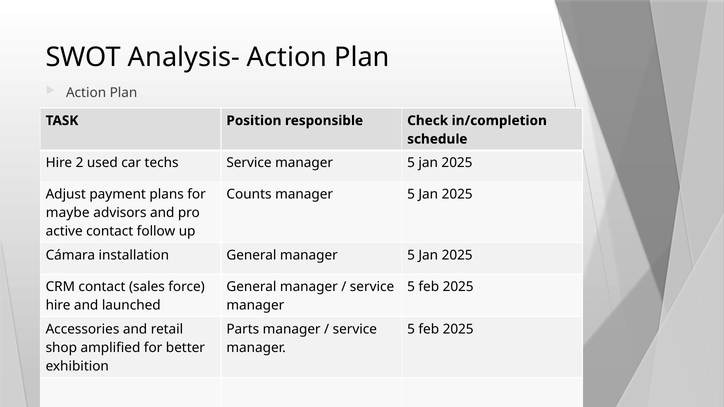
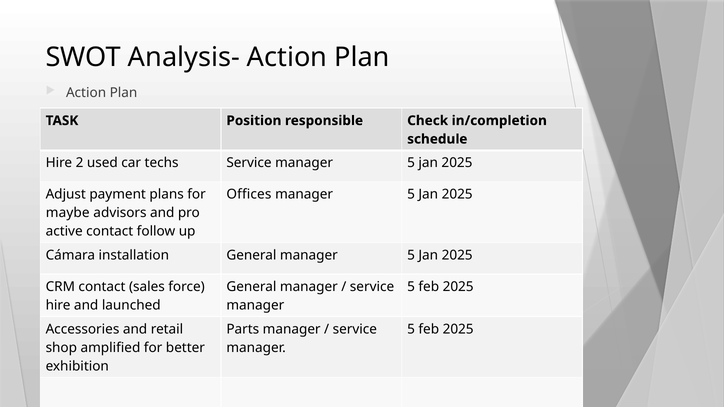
Counts: Counts -> Offices
